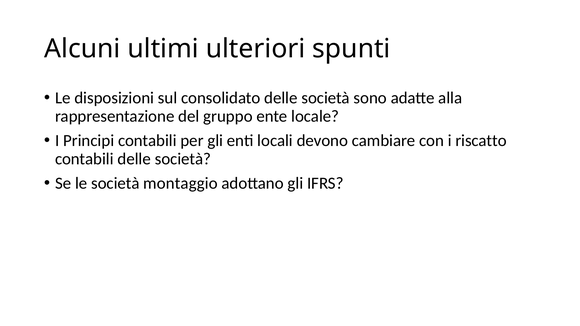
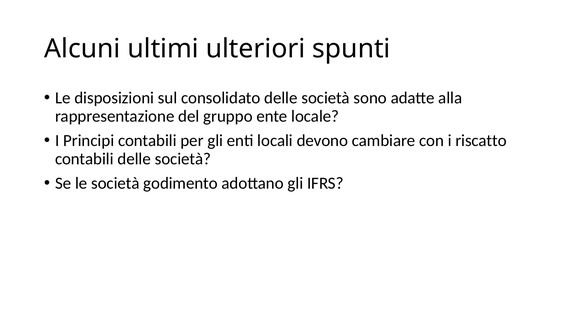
montaggio: montaggio -> godimento
